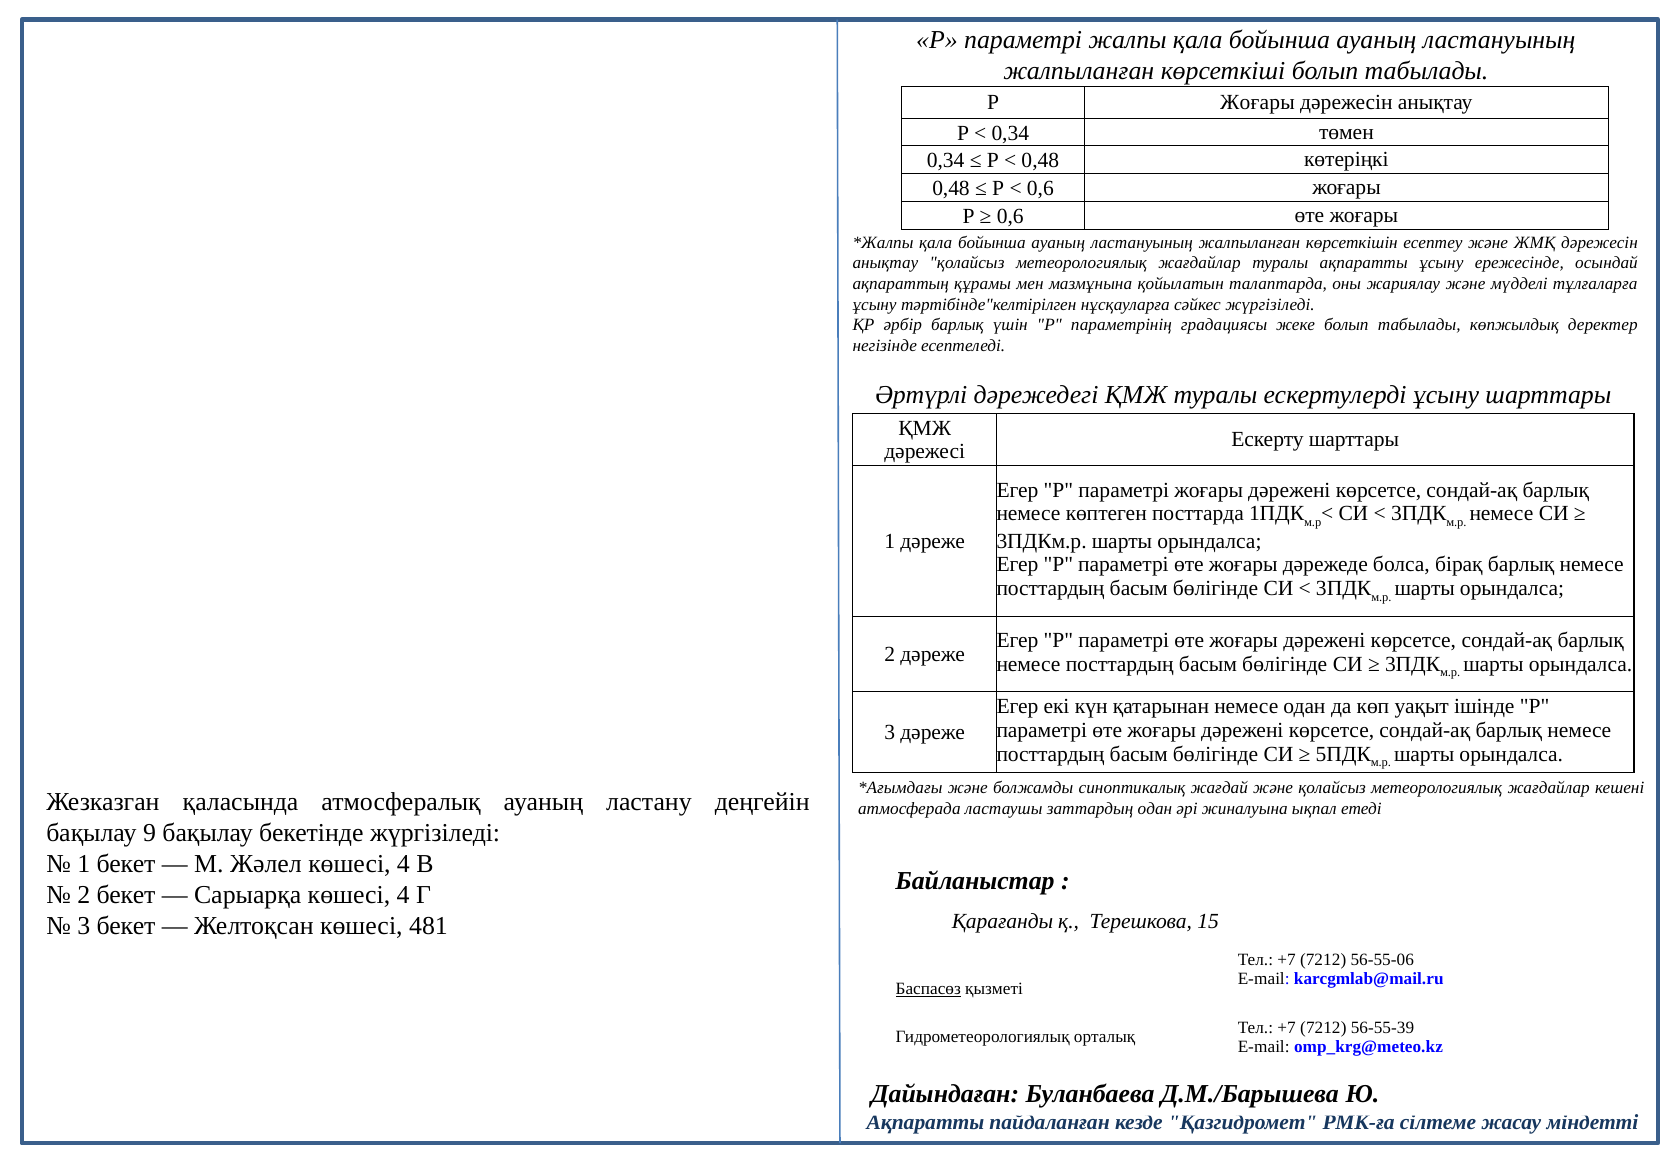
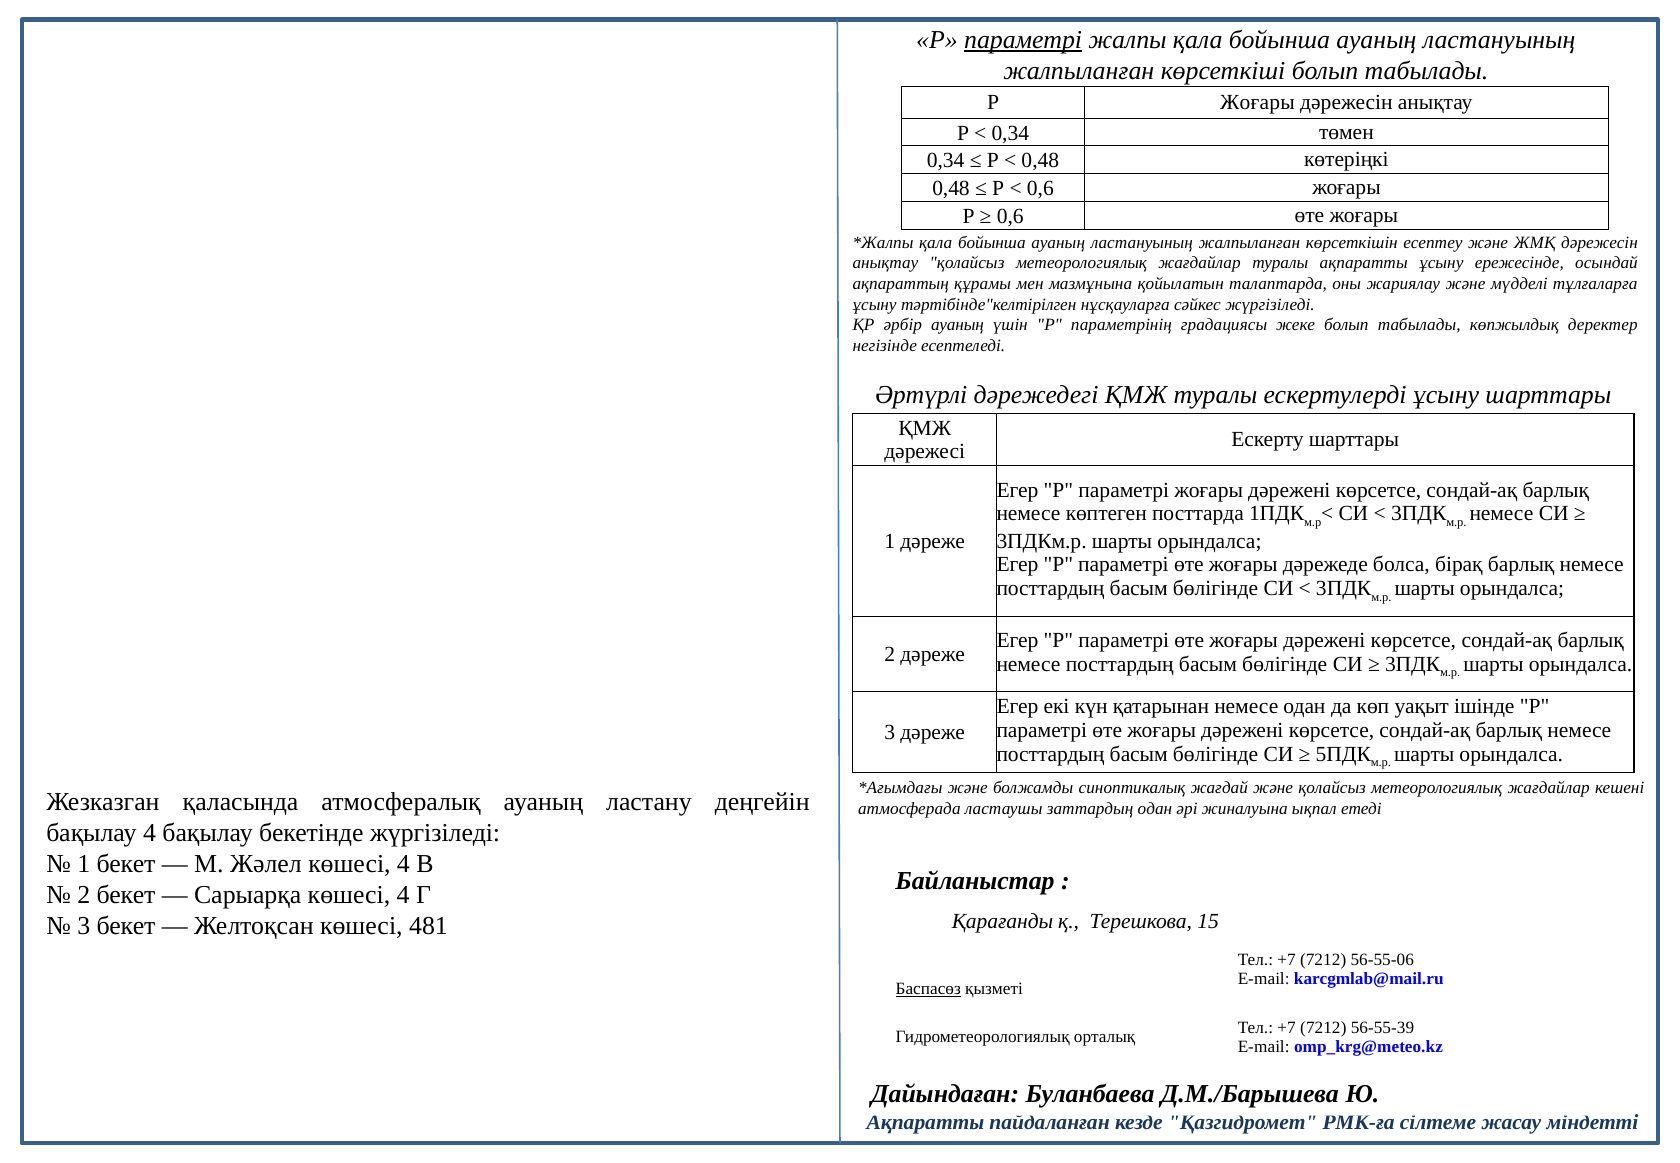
параметрі at (1023, 40) underline: none -> present
әрбір барлық: барлық -> ауаның
бақылау 9: 9 -> 4
